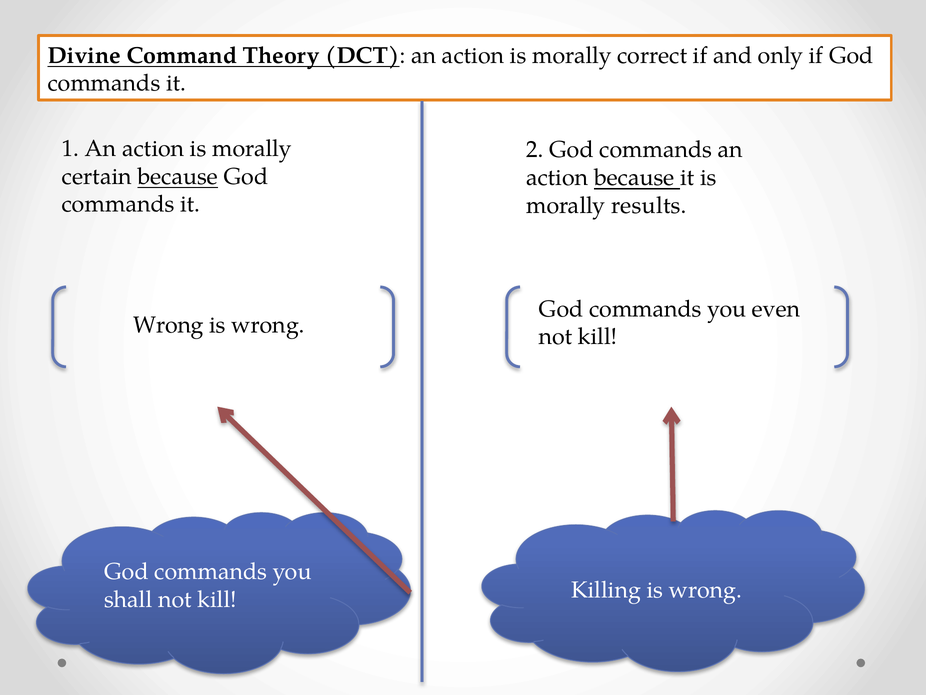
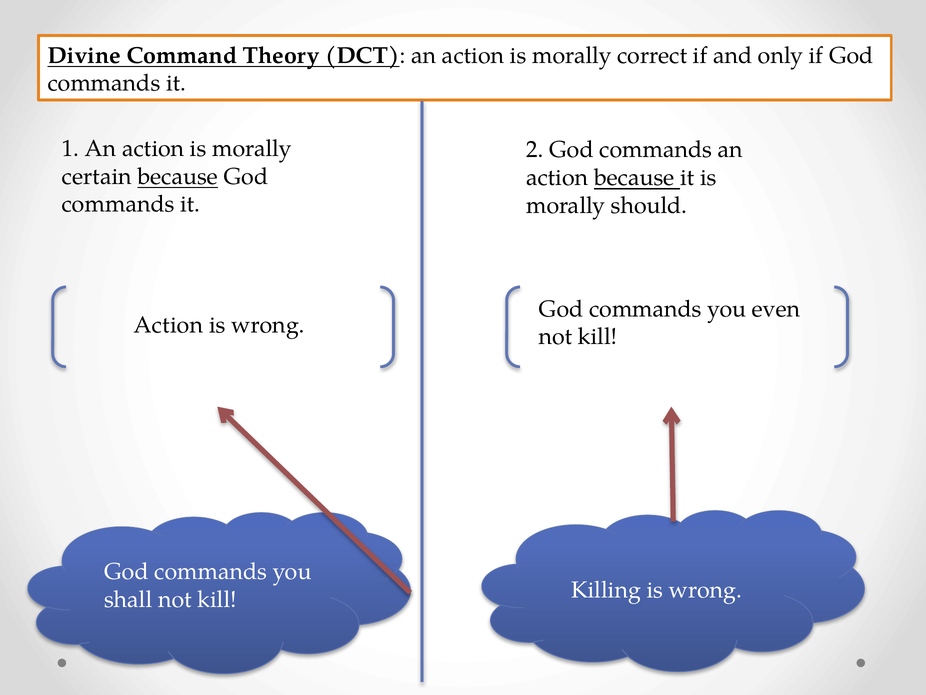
results: results -> should
Wrong at (169, 325): Wrong -> Action
